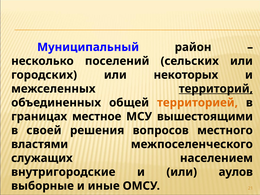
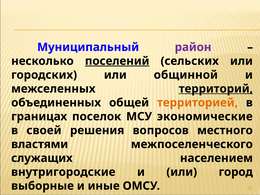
район colour: black -> purple
поселений underline: none -> present
некоторых: некоторых -> общинной
местное: местное -> поселок
вышестоящими: вышестоящими -> экономические
аулов: аулов -> город
